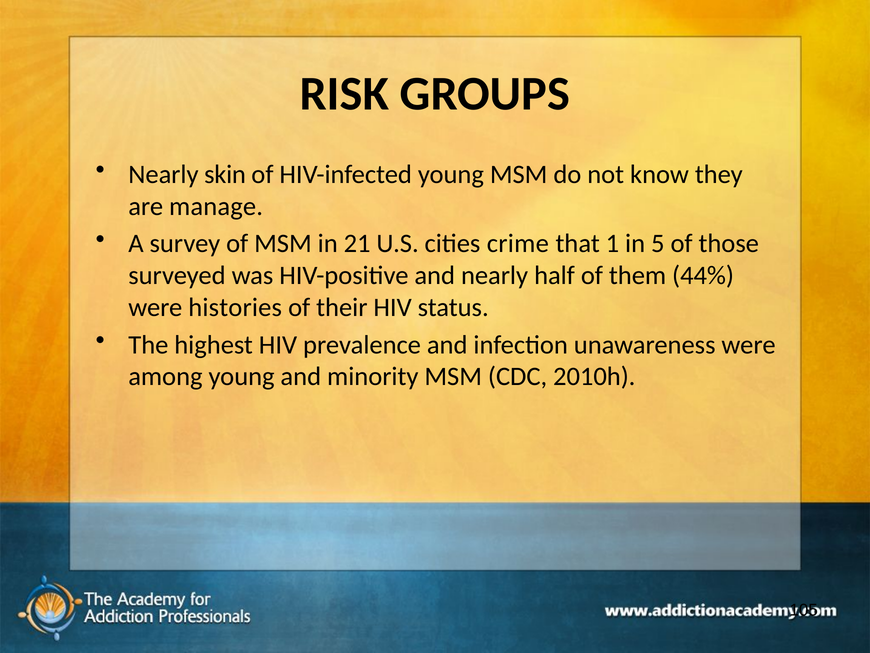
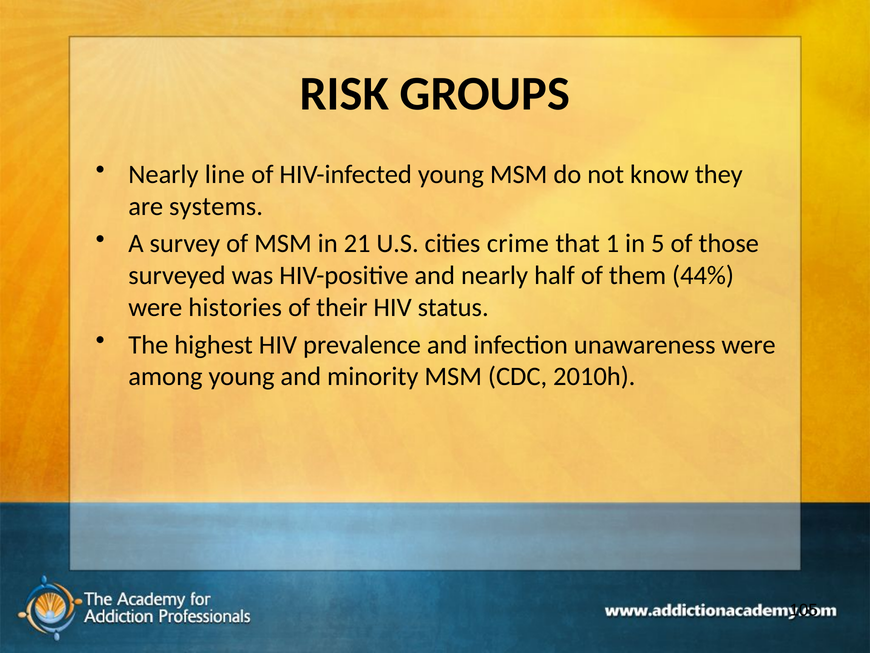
skin: skin -> line
manage: manage -> systems
